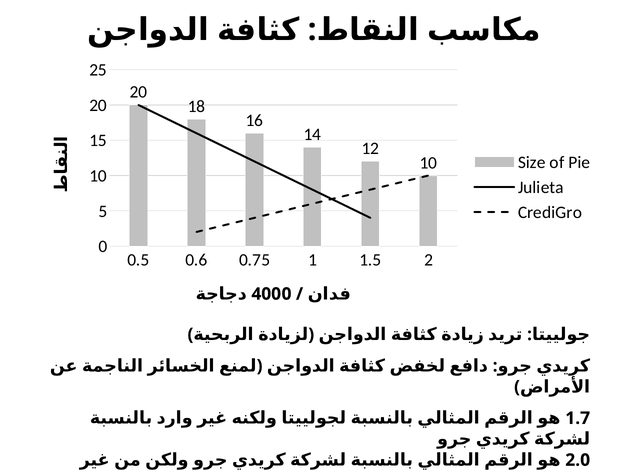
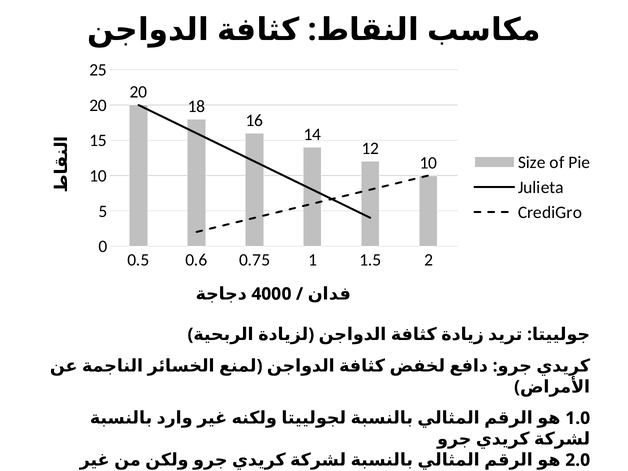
1.7: 1.7 -> 1.0
